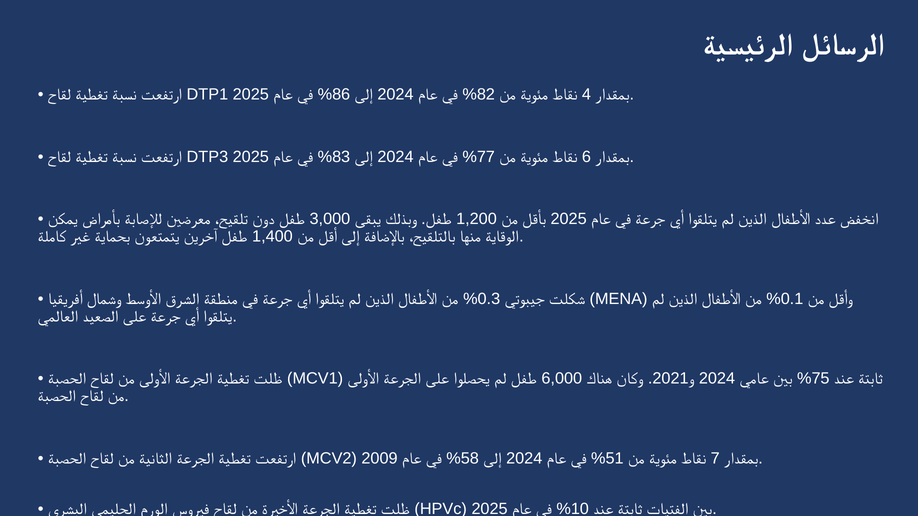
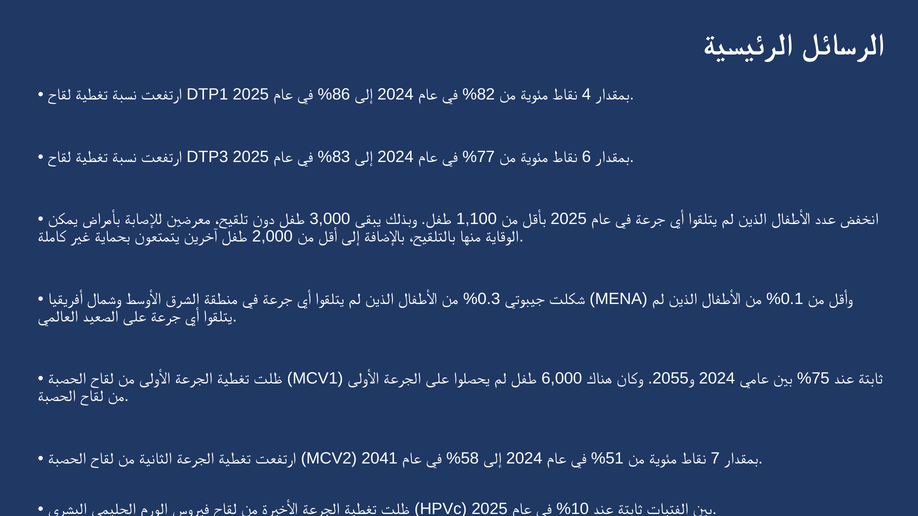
1,200: 1,200 -> 1,100
1,400: 1,400 -> 2,000
2021: 2021 -> 2055
2009: 2009 -> 2041
